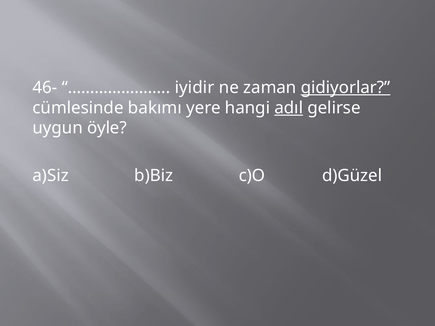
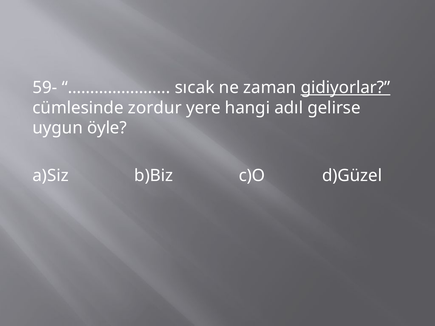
46-: 46- -> 59-
iyidir: iyidir -> sıcak
bakımı: bakımı -> zordur
adıl underline: present -> none
